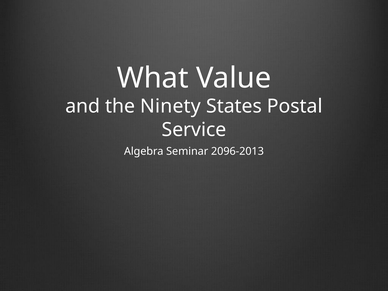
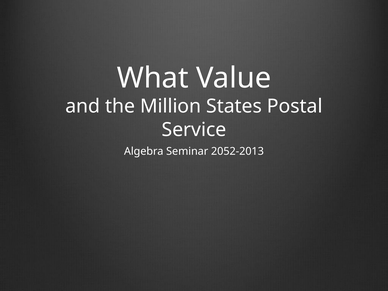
Ninety: Ninety -> Million
2096-2013: 2096-2013 -> 2052-2013
